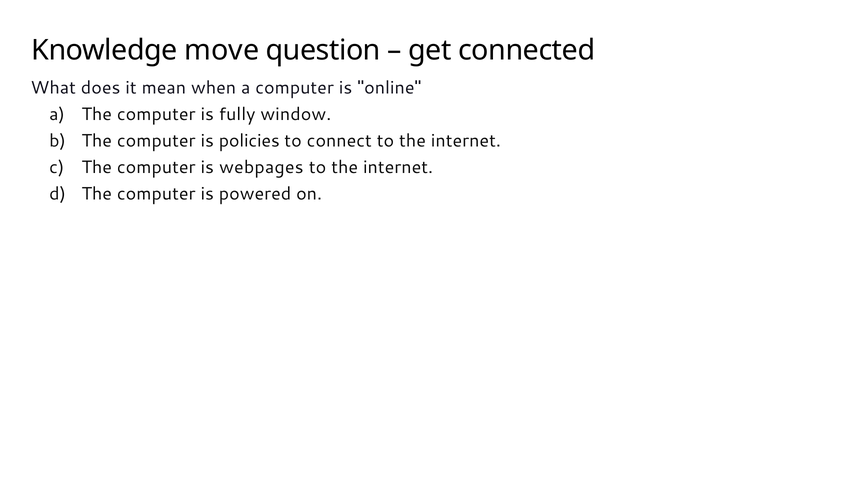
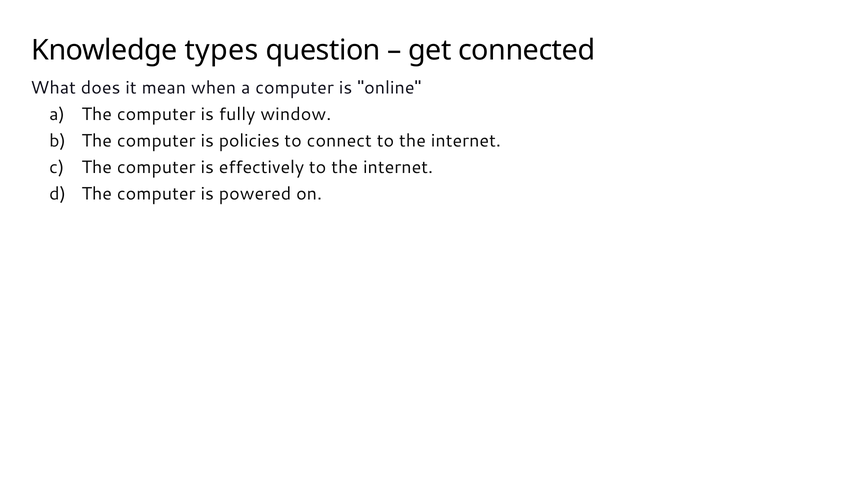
move: move -> types
webpages: webpages -> effectively
